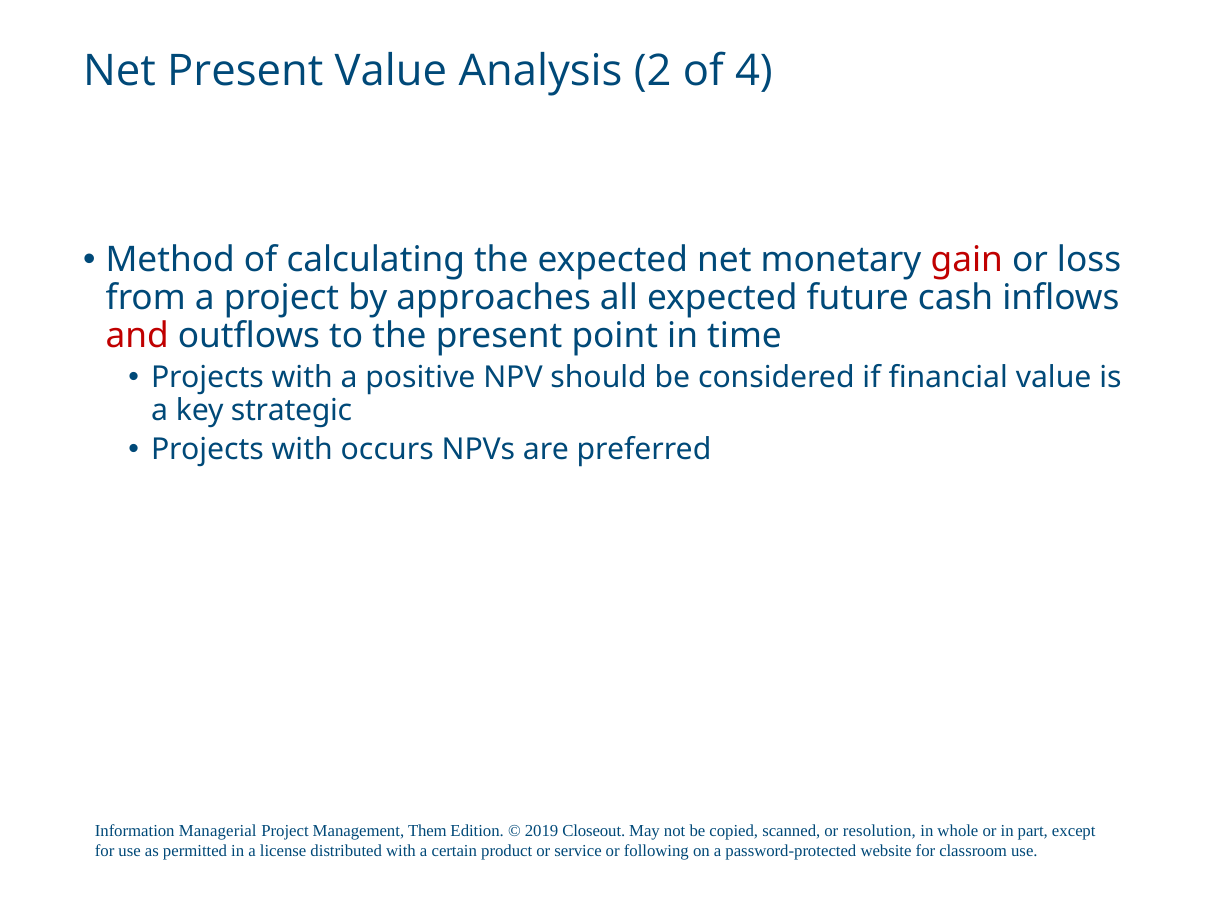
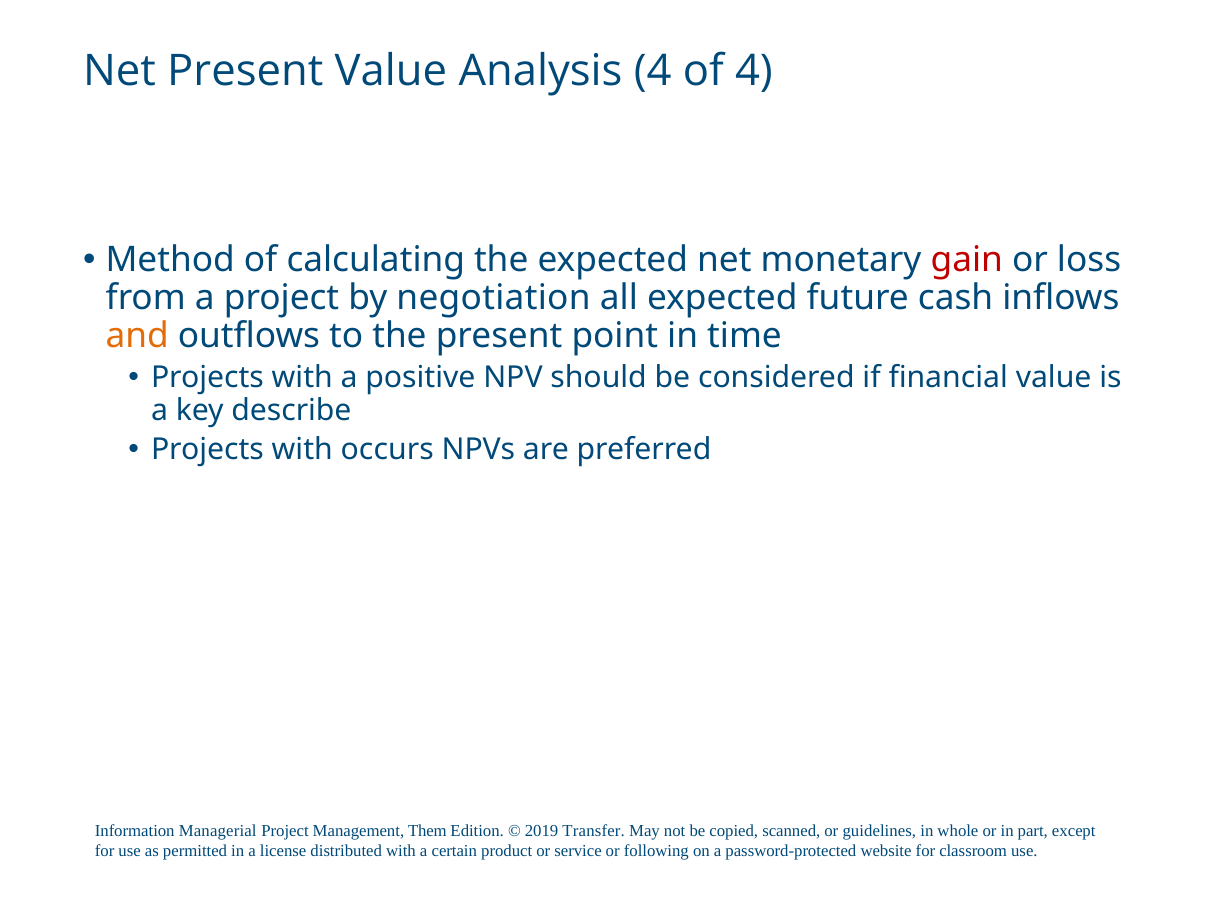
Analysis 2: 2 -> 4
approaches: approaches -> negotiation
and colour: red -> orange
strategic: strategic -> describe
Closeout: Closeout -> Transfer
resolution: resolution -> guidelines
